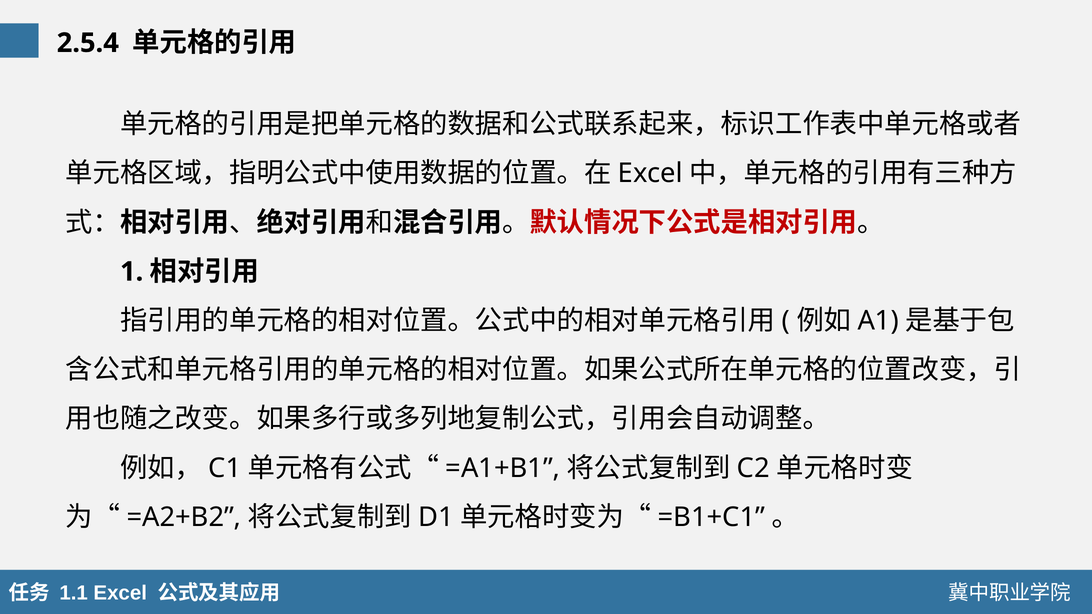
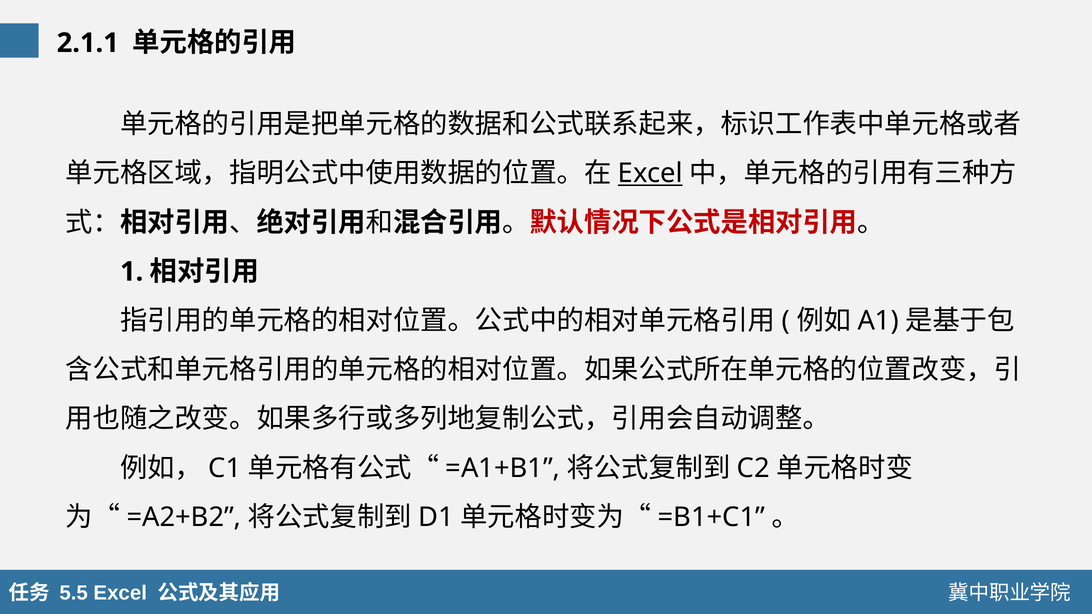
2.5.4: 2.5.4 -> 2.1.1
Excel at (650, 173) underline: none -> present
1.1: 1.1 -> 5.5
